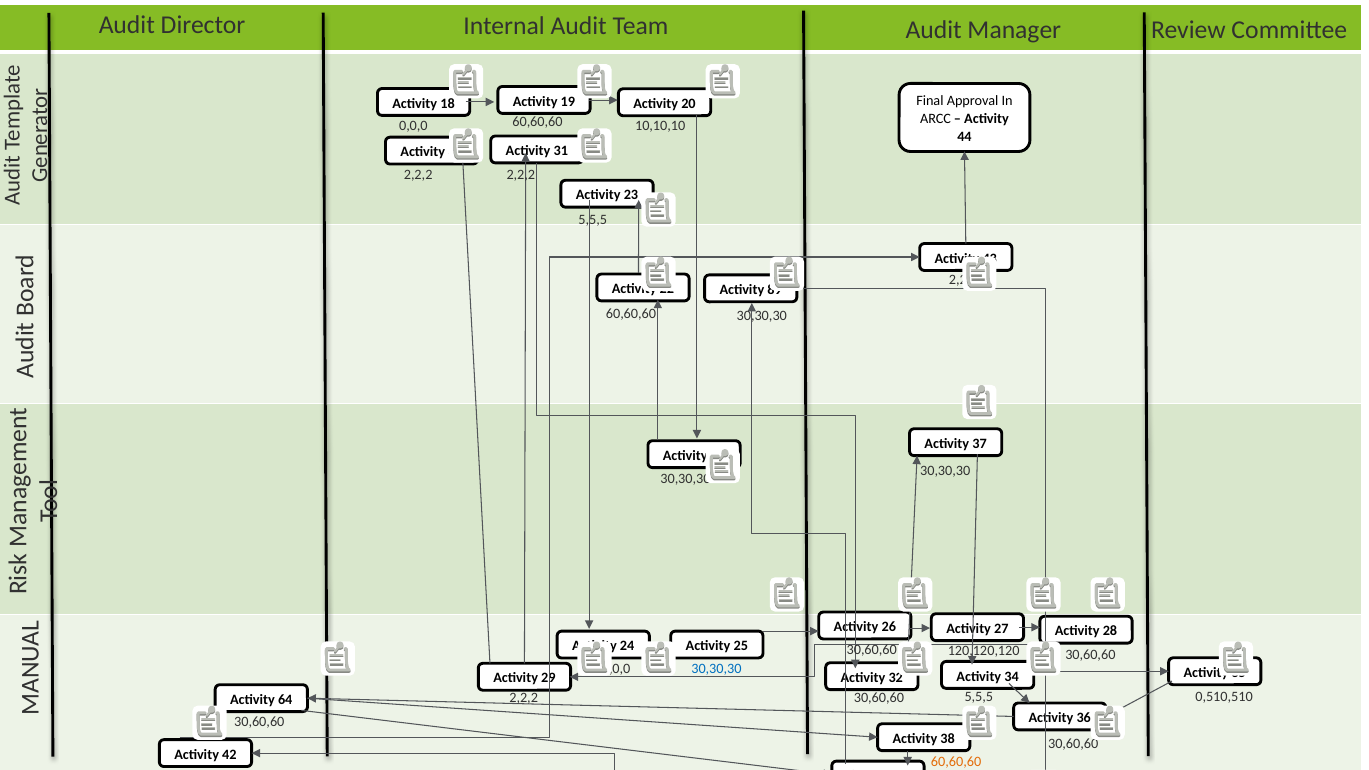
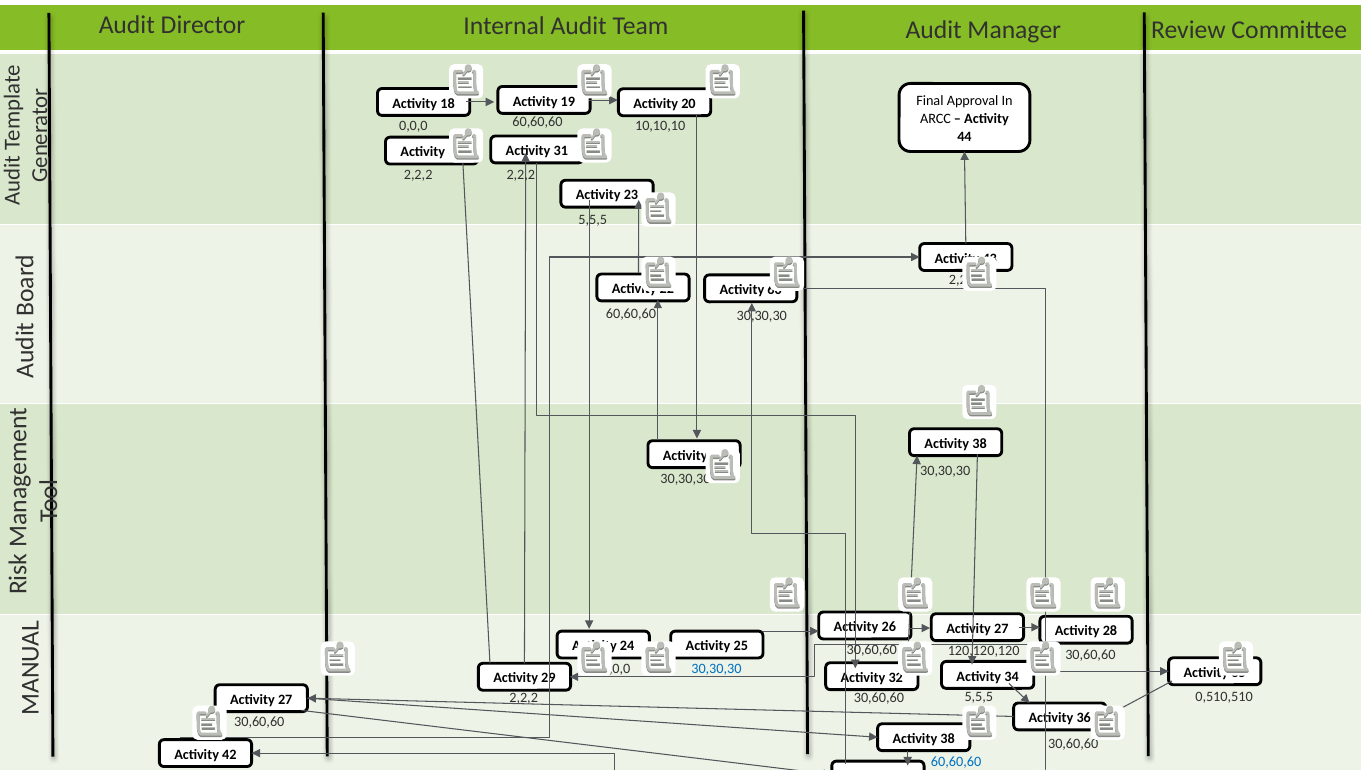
89: 89 -> 60
37 at (980, 444): 37 -> 38
64 at (285, 700): 64 -> 27
60,60,60 at (956, 762) colour: orange -> blue
